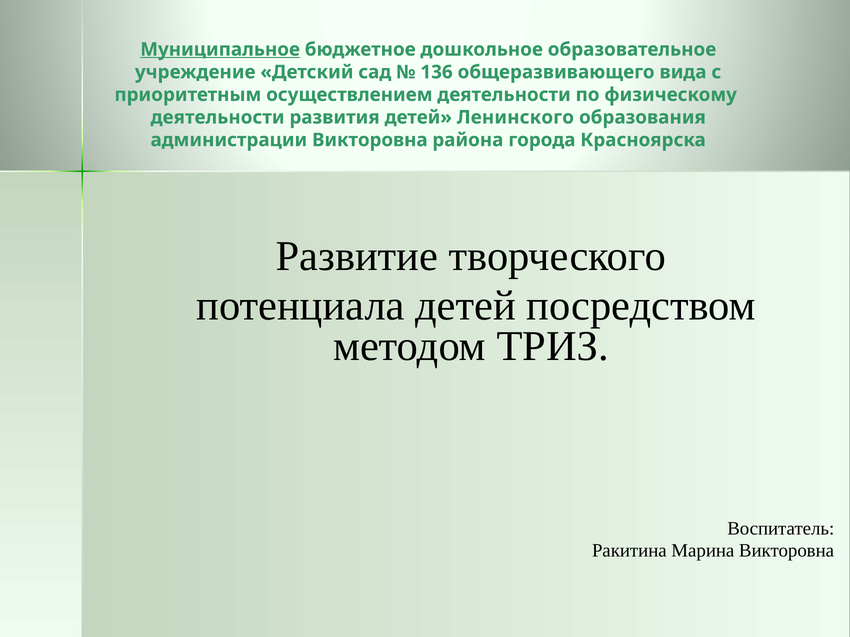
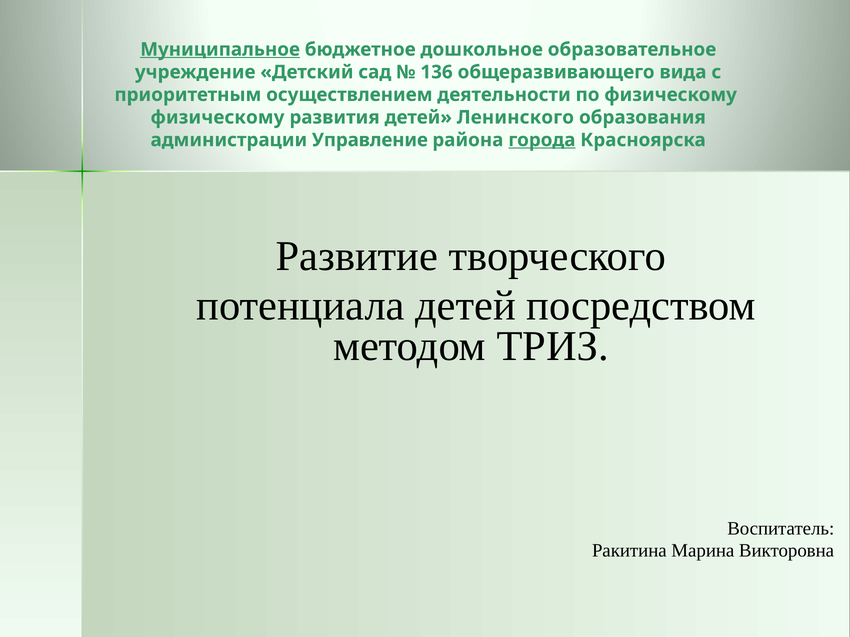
деятельности at (218, 117): деятельности -> физическому
администрации Викторовна: Викторовна -> Управление
города underline: none -> present
